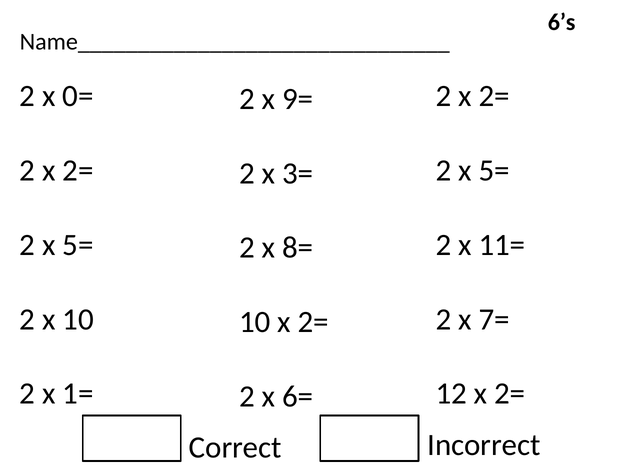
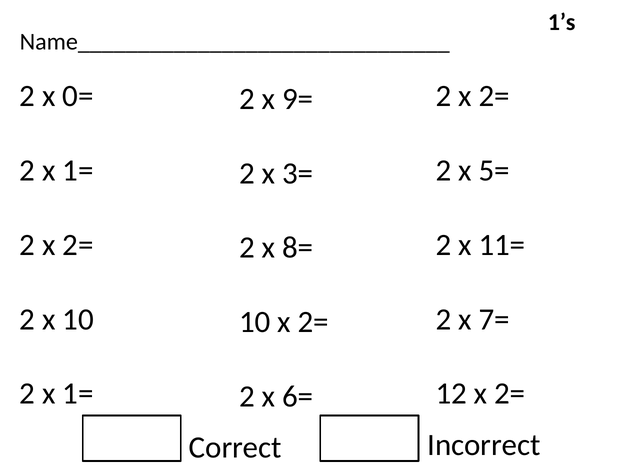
6’s: 6’s -> 1’s
2= at (78, 171): 2= -> 1=
5= at (78, 245): 5= -> 2=
